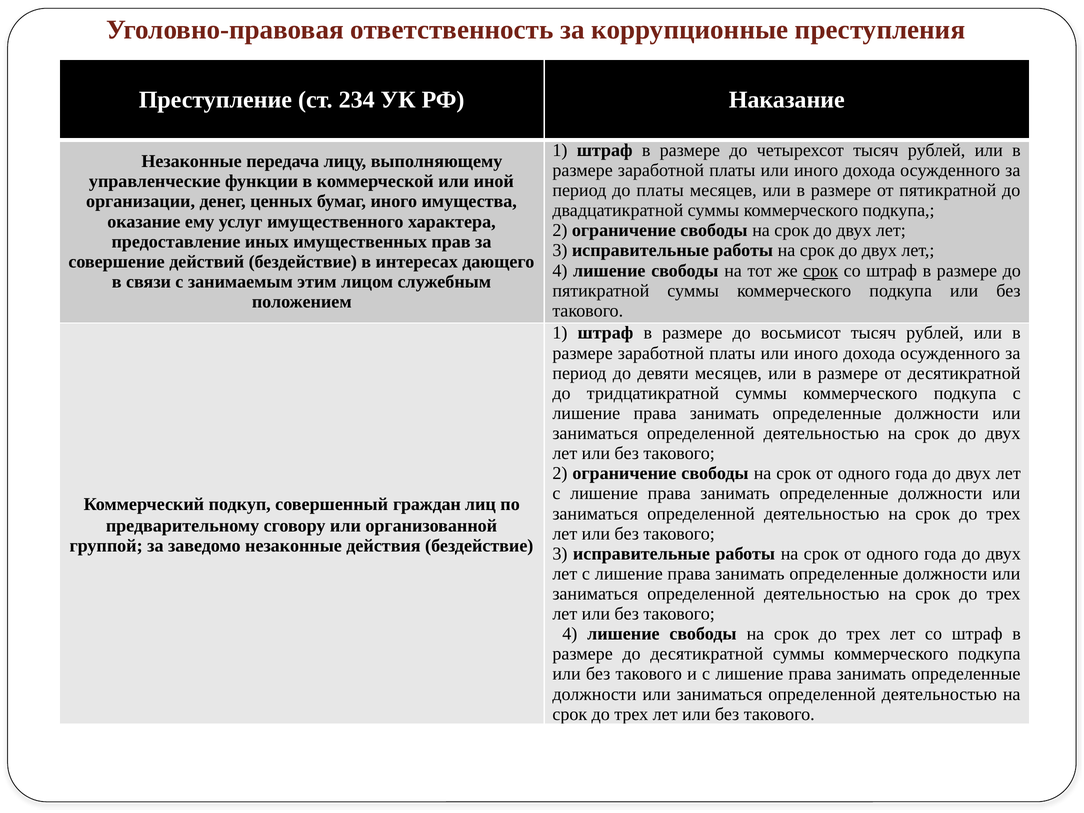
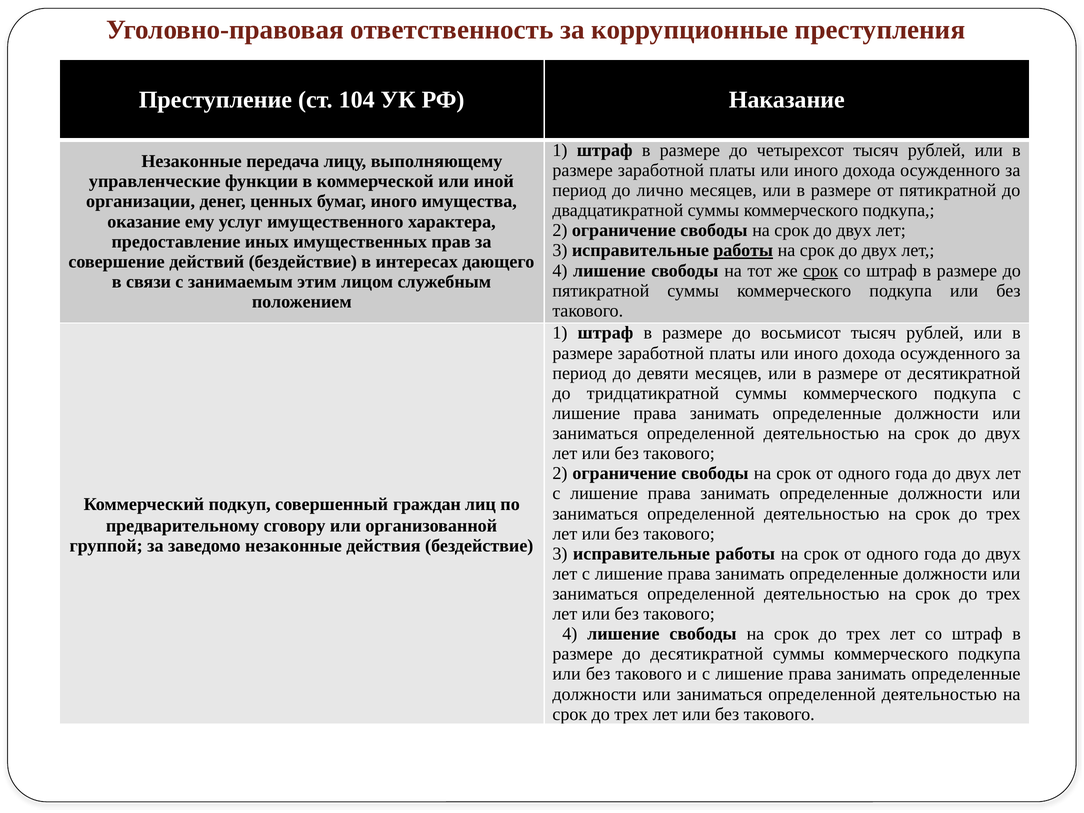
234: 234 -> 104
до платы: платы -> лично
работы at (743, 250) underline: none -> present
